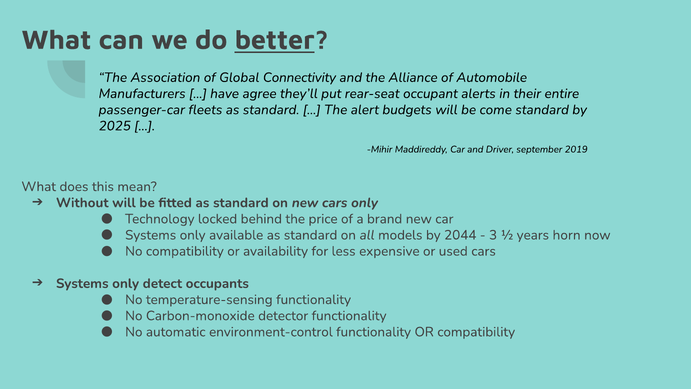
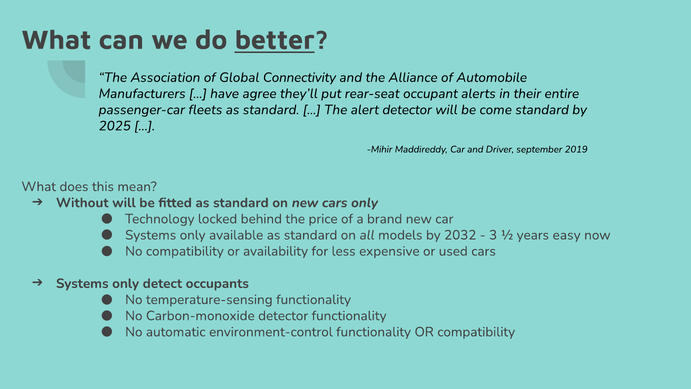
alert budgets: budgets -> detector
2044: 2044 -> 2032
horn: horn -> easy
